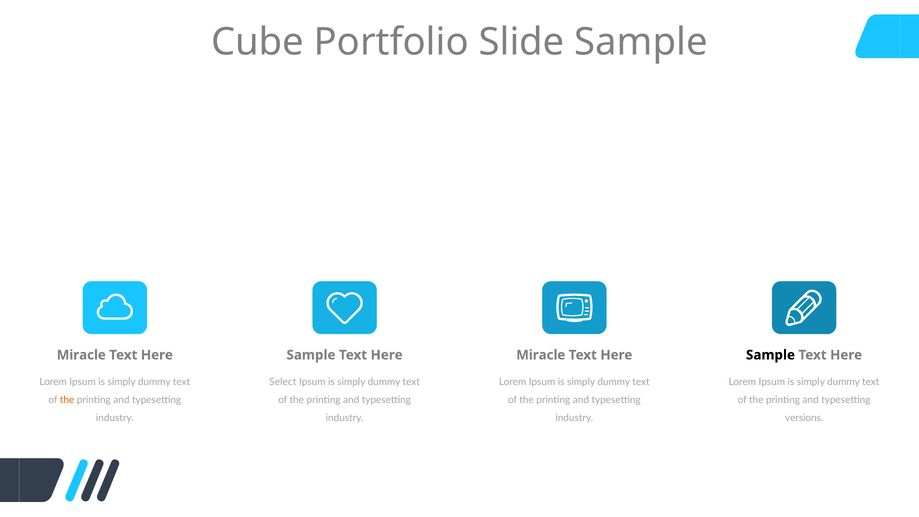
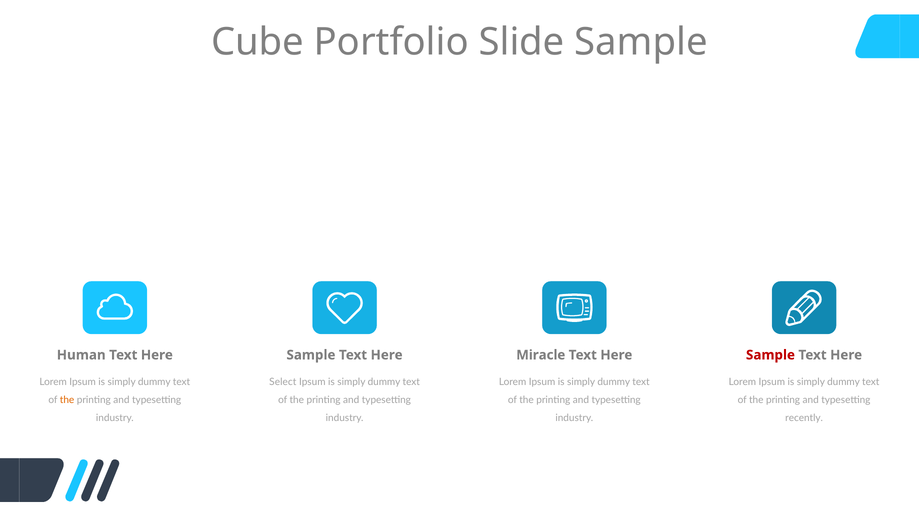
Miracle at (81, 355): Miracle -> Human
Sample at (770, 355) colour: black -> red
versions: versions -> recently
